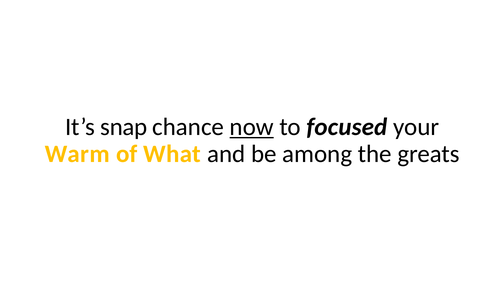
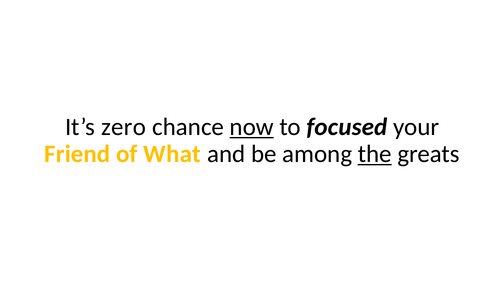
snap: snap -> zero
Warm: Warm -> Friend
the underline: none -> present
